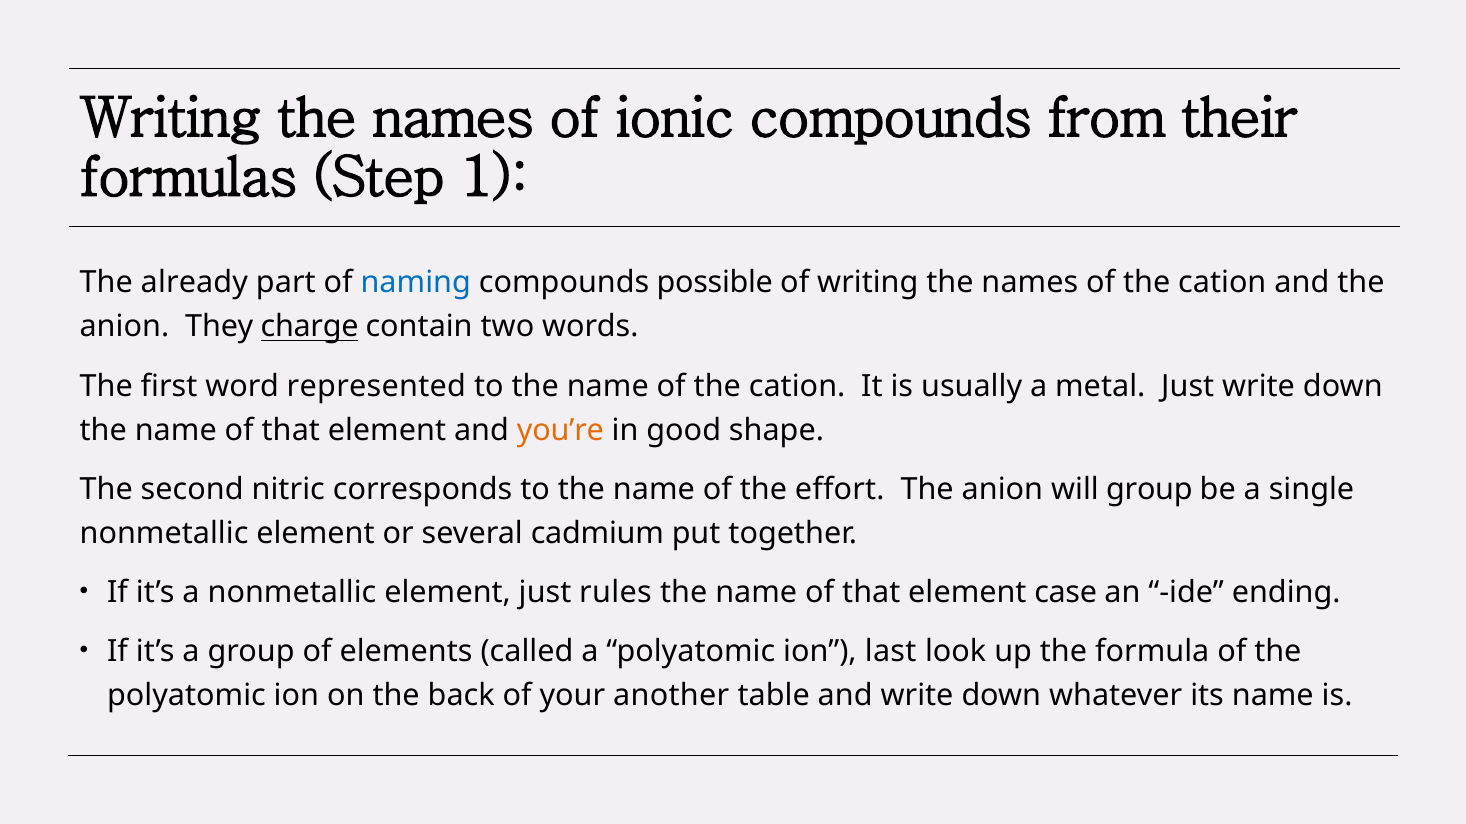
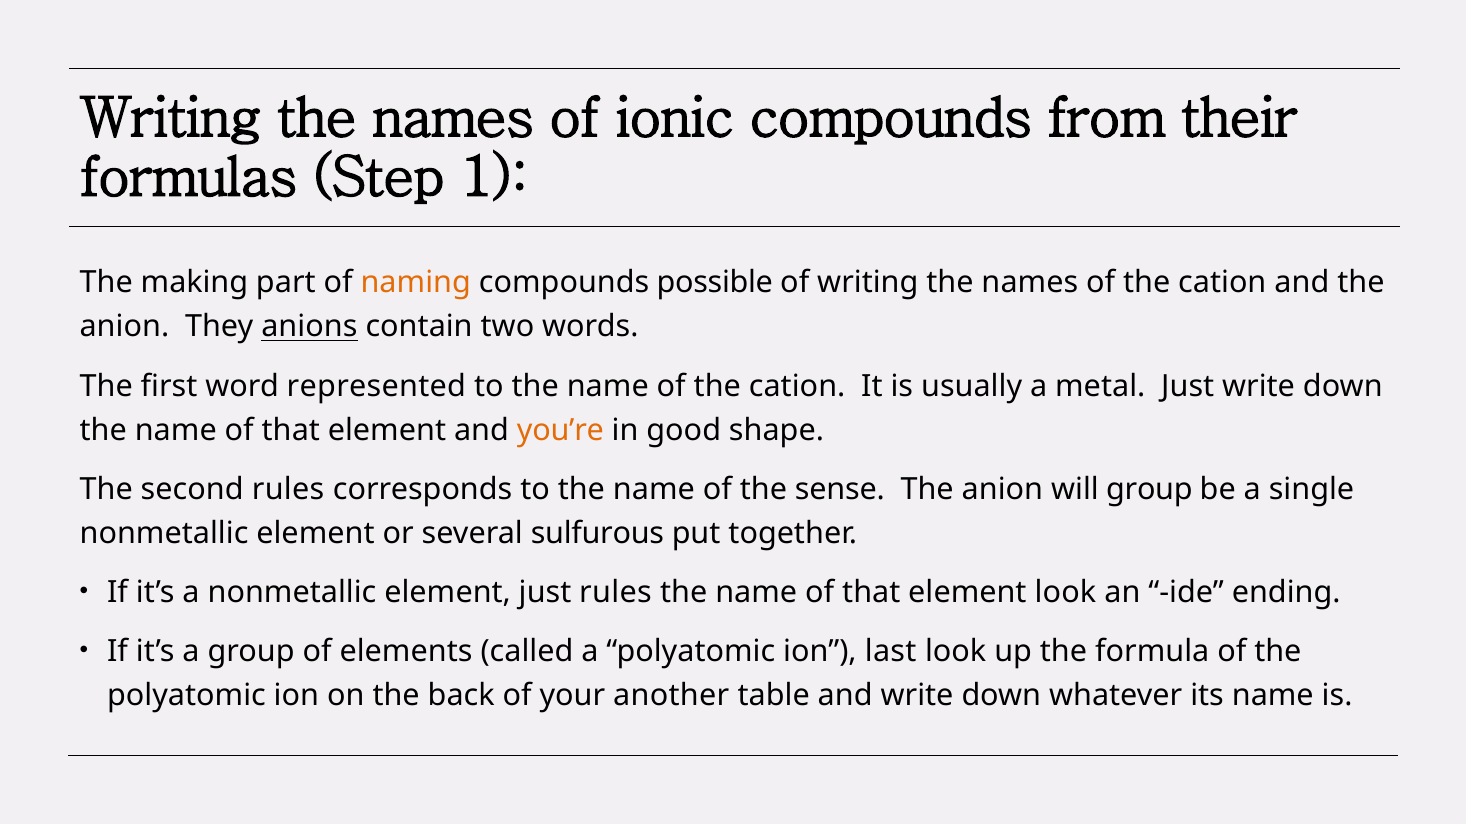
already: already -> making
naming colour: blue -> orange
charge: charge -> anions
second nitric: nitric -> rules
effort: effort -> sense
cadmium: cadmium -> sulfurous
element case: case -> look
